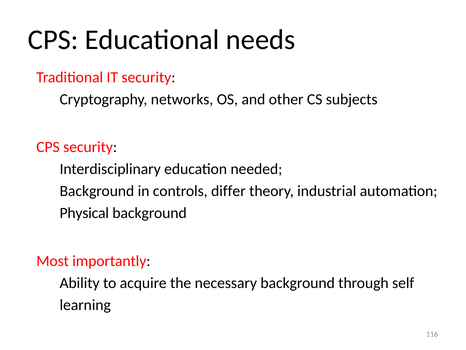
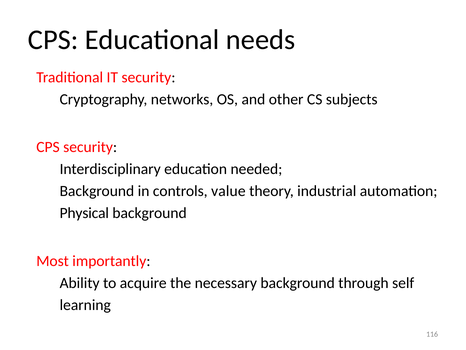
differ: differ -> value
